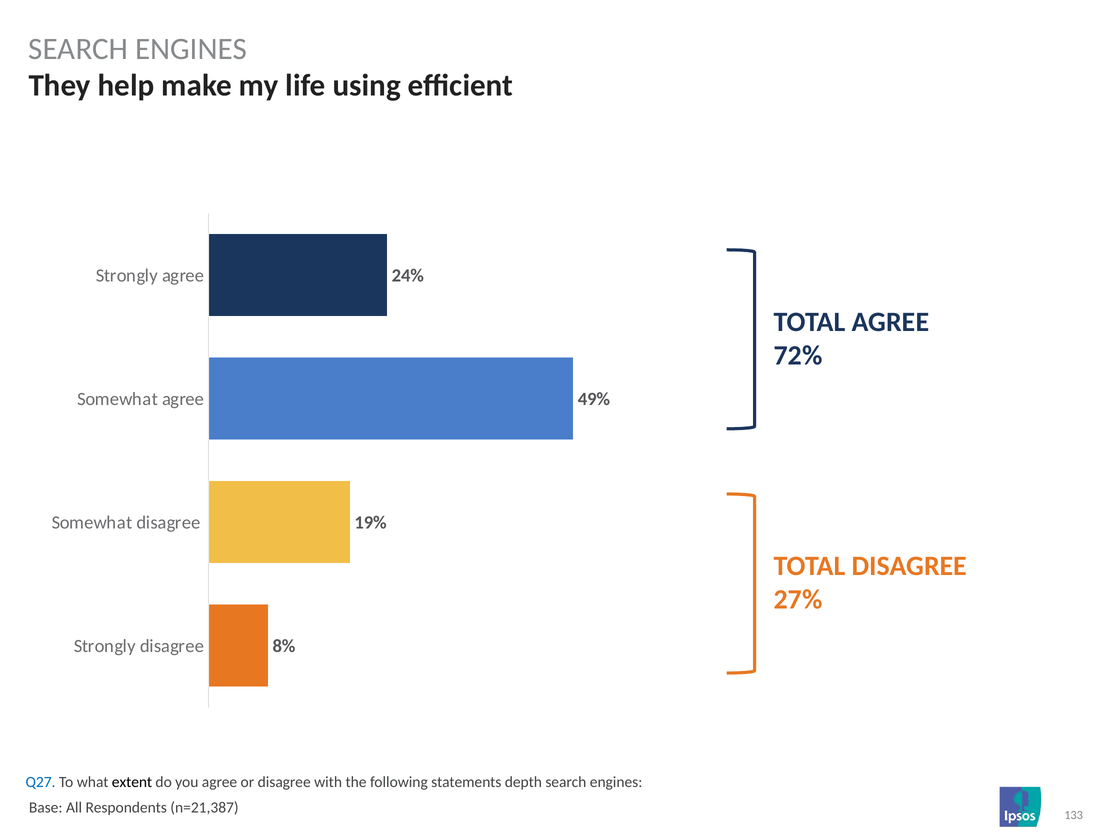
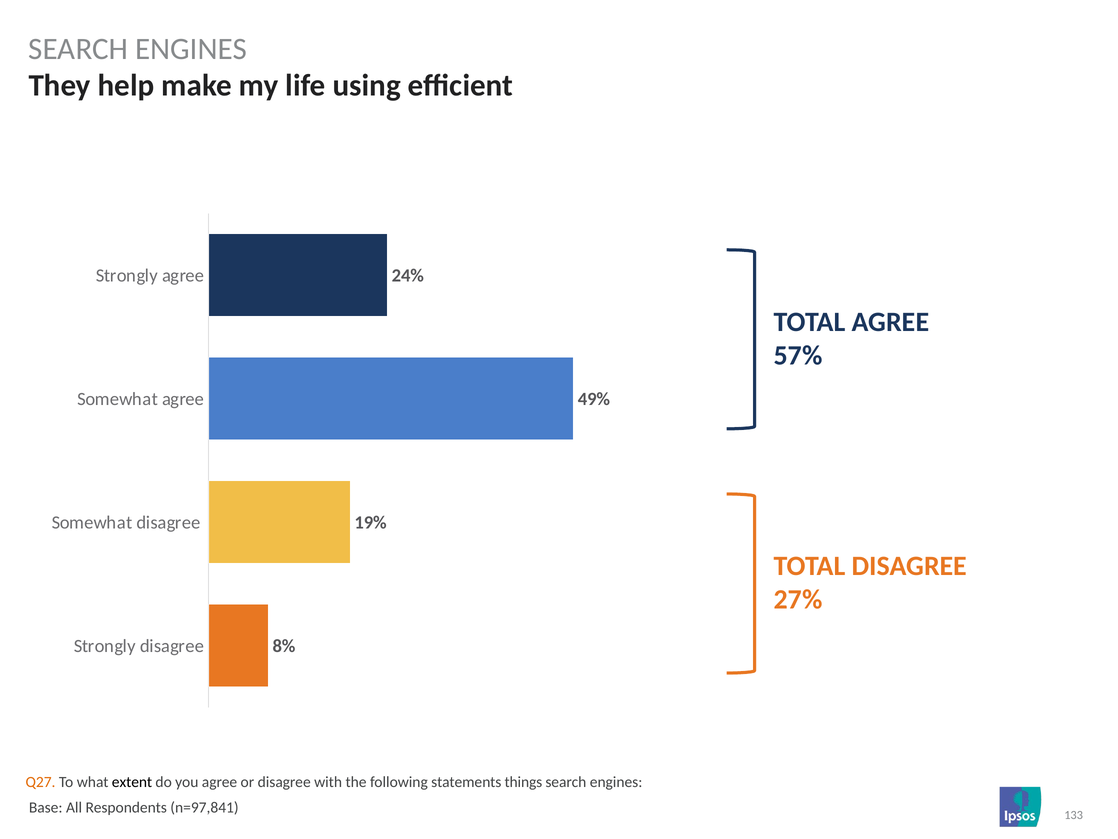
72%: 72% -> 57%
Q27 colour: blue -> orange
depth: depth -> things
n=21,387: n=21,387 -> n=97,841
